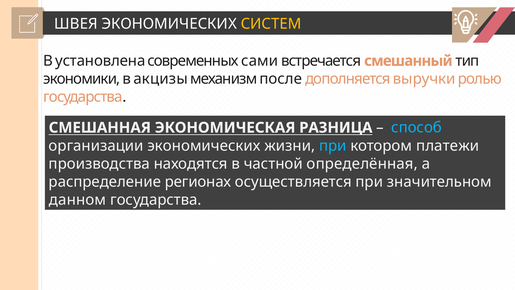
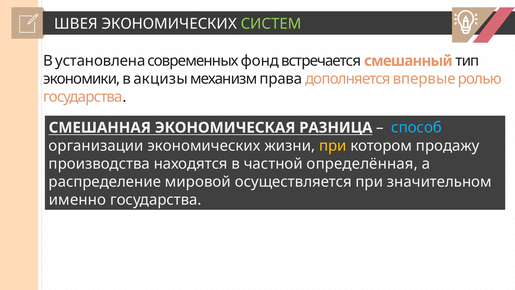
СИСТЕМ colour: yellow -> light green
сами: сами -> фонд
после: после -> права
выручки: выручки -> впервые
при at (333, 146) colour: light blue -> yellow
платежи: платежи -> продажу
регионах: регионах -> мировой
данном: данном -> именно
